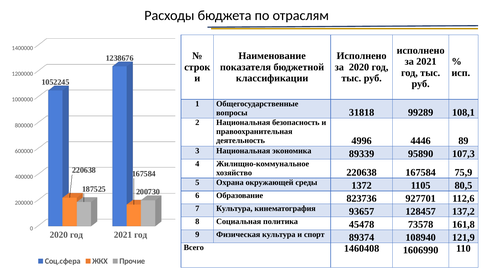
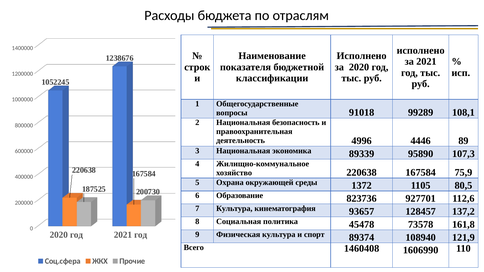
31818: 31818 -> 91018
